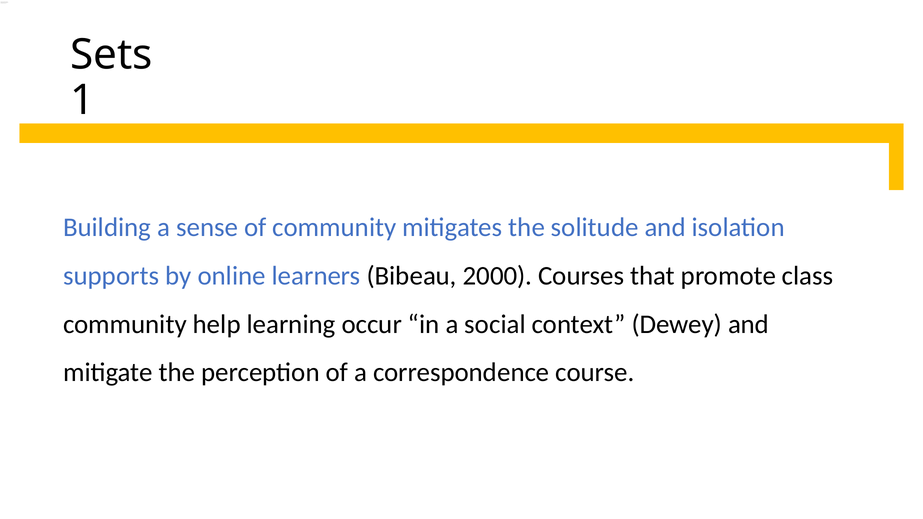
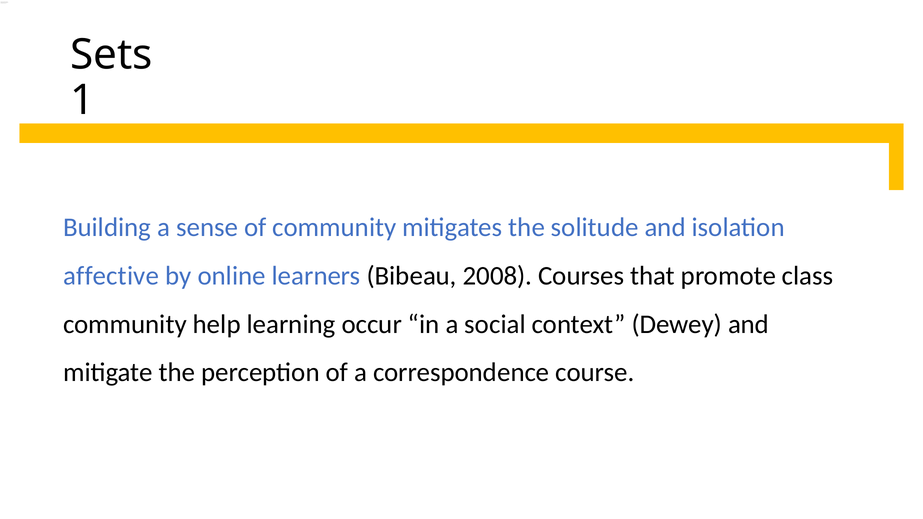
supports: supports -> affective
2000: 2000 -> 2008
